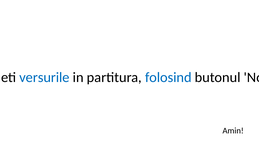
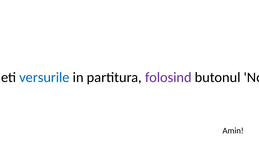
folosind colour: blue -> purple
